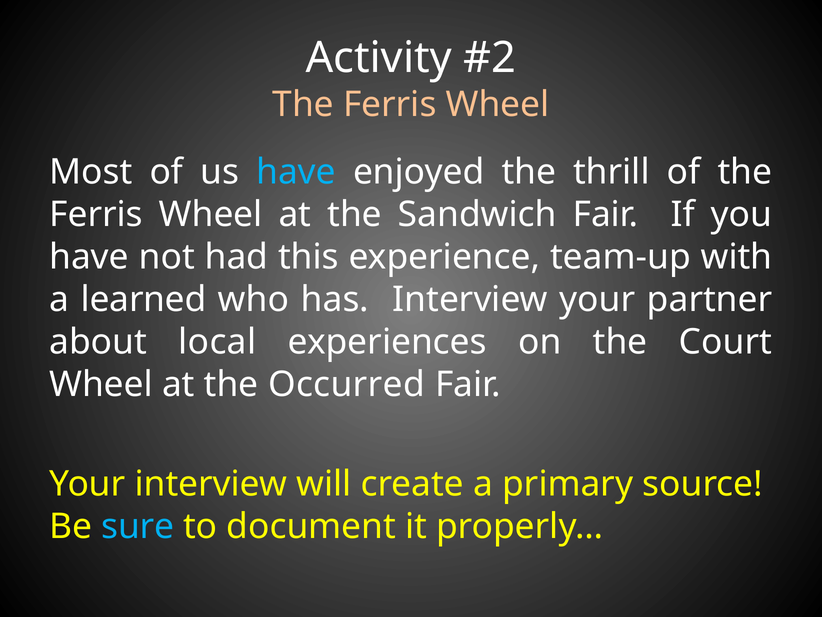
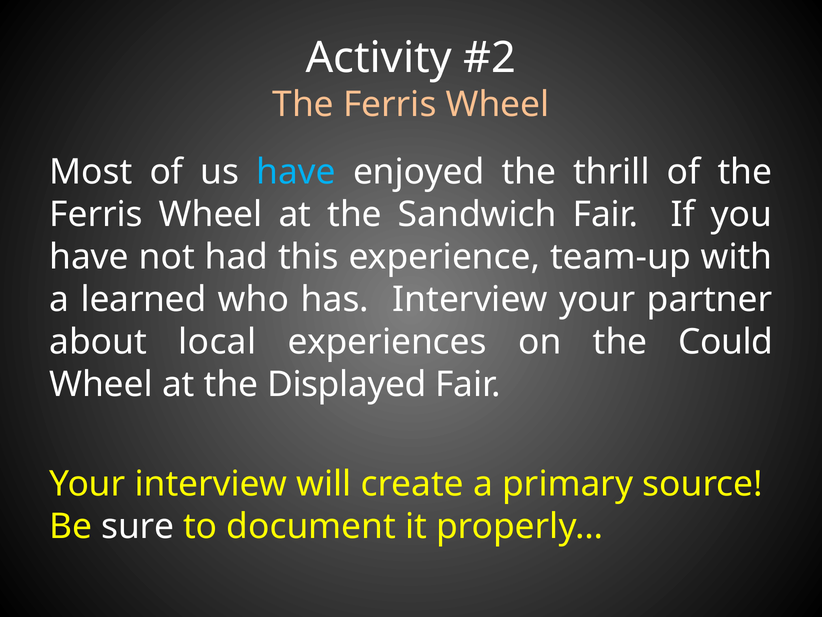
Court: Court -> Could
Occurred: Occurred -> Displayed
sure colour: light blue -> white
